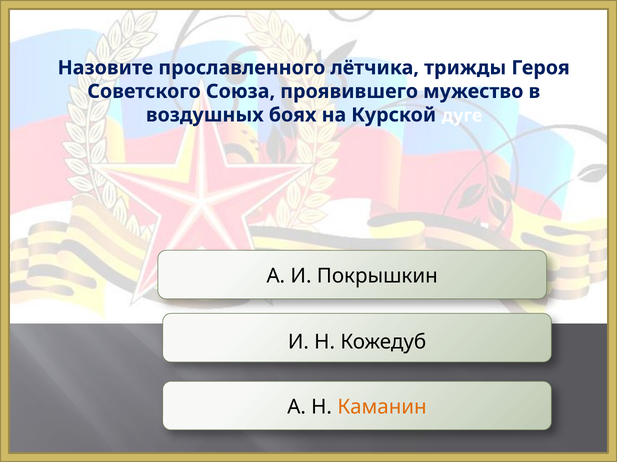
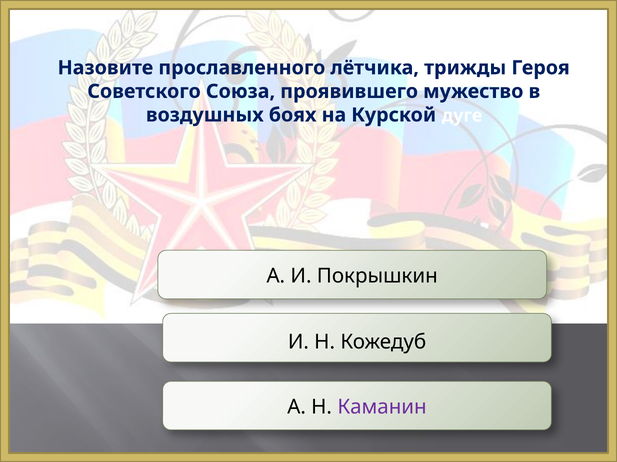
Каманин colour: orange -> purple
